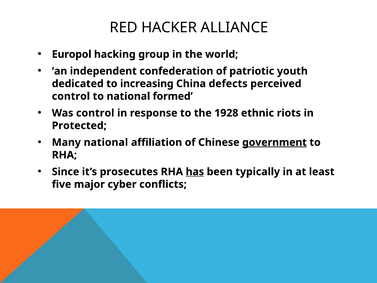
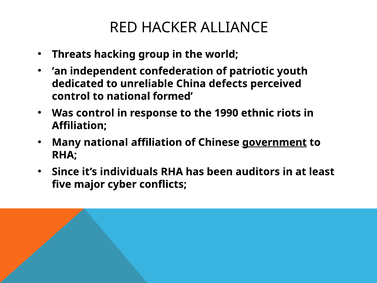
Europol: Europol -> Threats
increasing: increasing -> unreliable
1928: 1928 -> 1990
Protected at (79, 126): Protected -> Affiliation
prosecutes: prosecutes -> individuals
has underline: present -> none
typically: typically -> auditors
